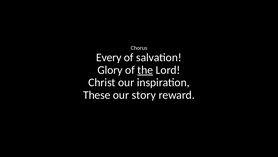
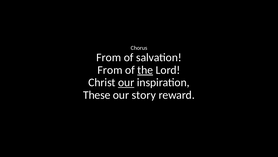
Every at (109, 57): Every -> From
Glory at (110, 70): Glory -> From
our at (126, 82) underline: none -> present
